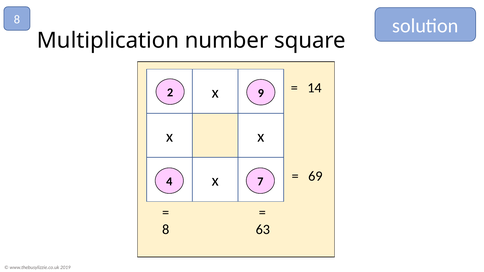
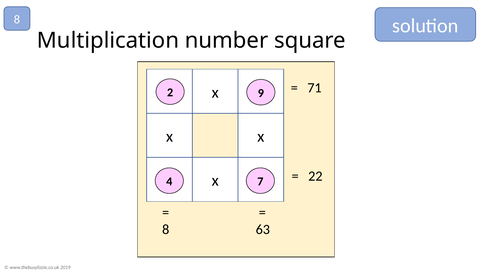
14: 14 -> 71
69: 69 -> 22
